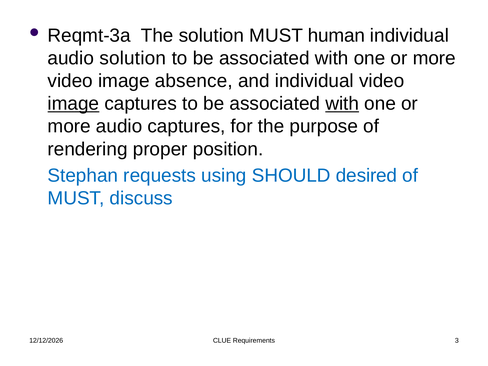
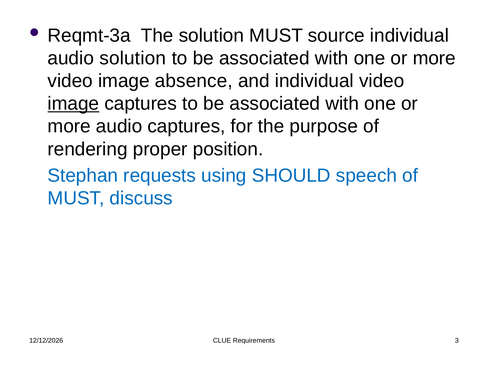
human: human -> source
with at (342, 104) underline: present -> none
desired: desired -> speech
